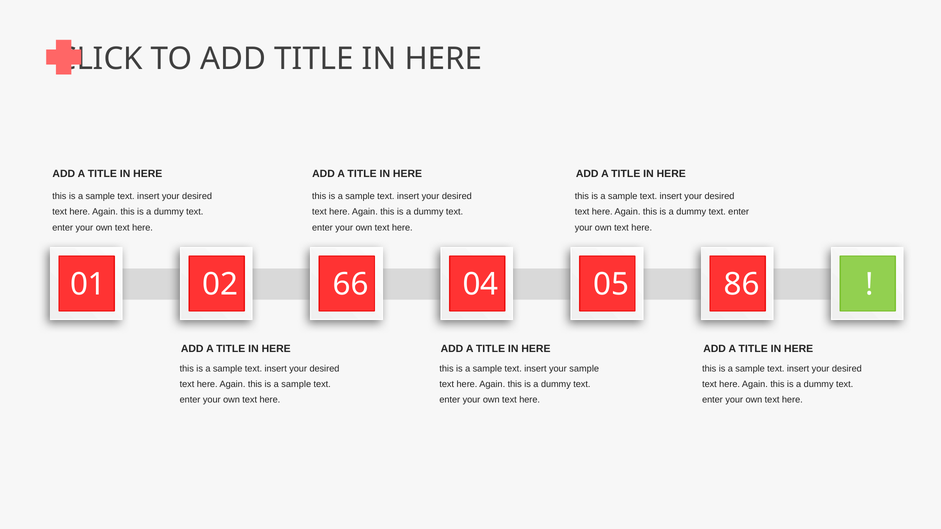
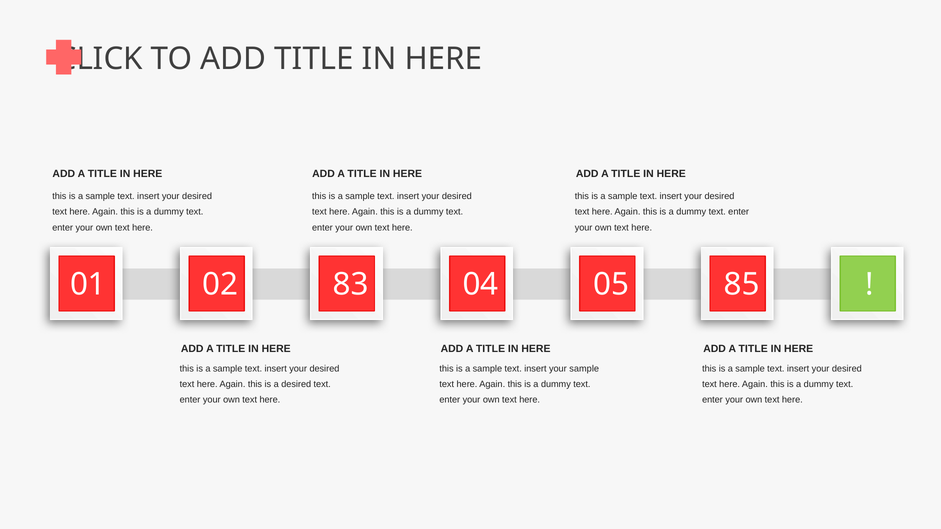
66: 66 -> 83
86: 86 -> 85
sample at (296, 385): sample -> desired
